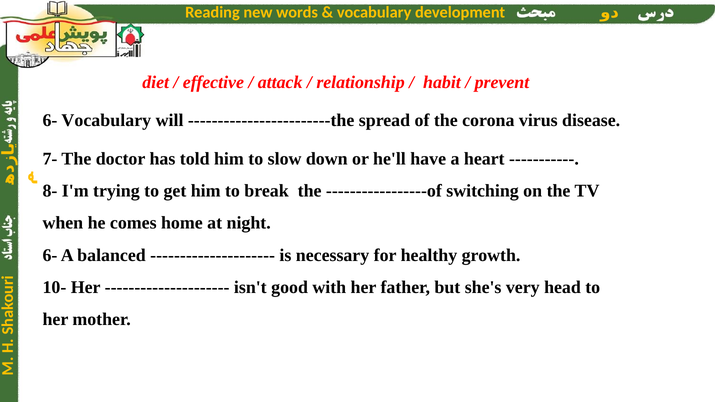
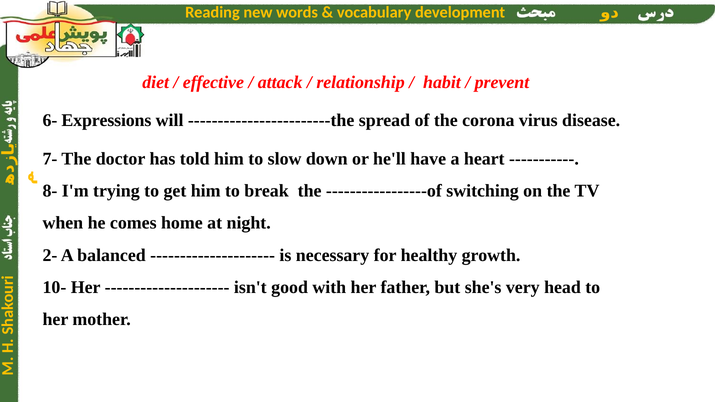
6- Vocabulary: Vocabulary -> Expressions
6- at (50, 255): 6- -> 2-
